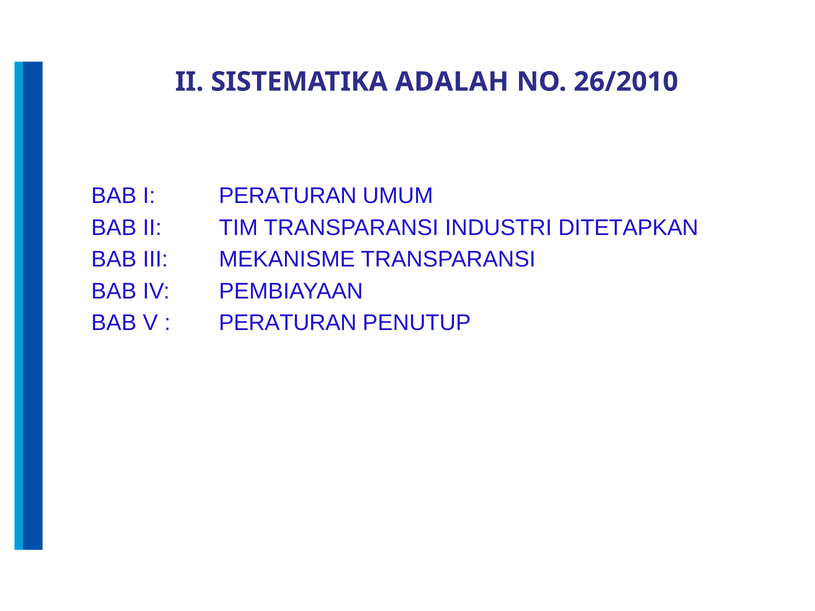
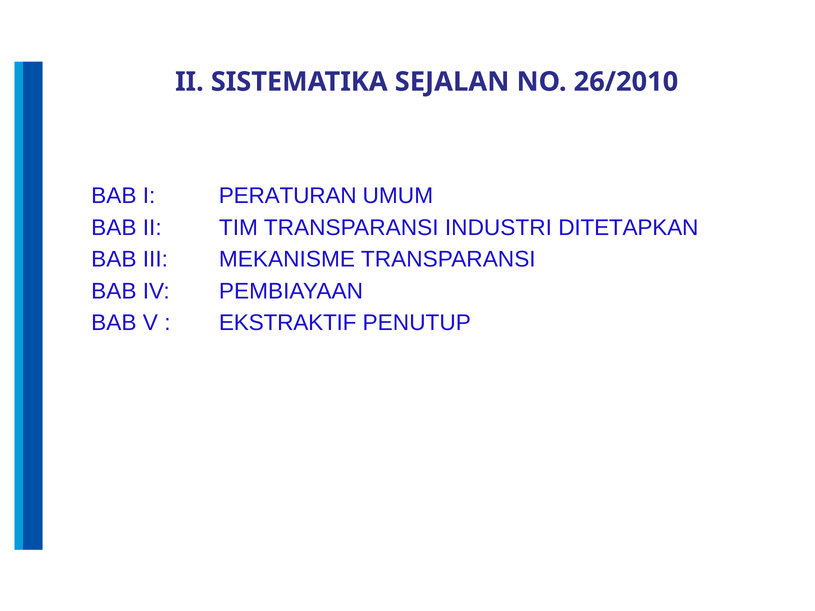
ADALAH: ADALAH -> SEJALAN
PERATURAN at (288, 323): PERATURAN -> EKSTRAKTIF
